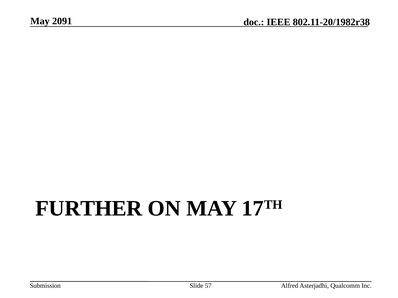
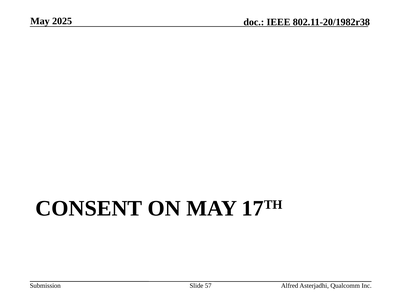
2091: 2091 -> 2025
FURTHER: FURTHER -> CONSENT
